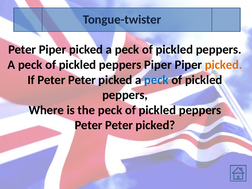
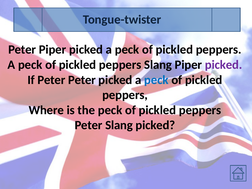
peppers Piper: Piper -> Slang
picked at (224, 65) colour: orange -> purple
Peter at (119, 125): Peter -> Slang
